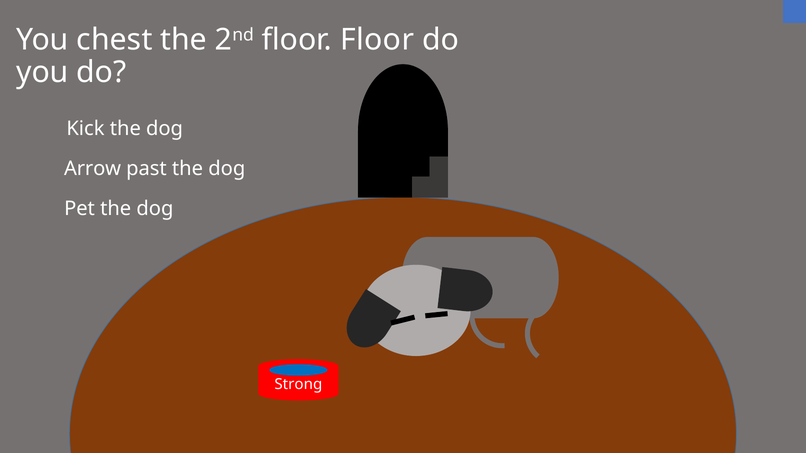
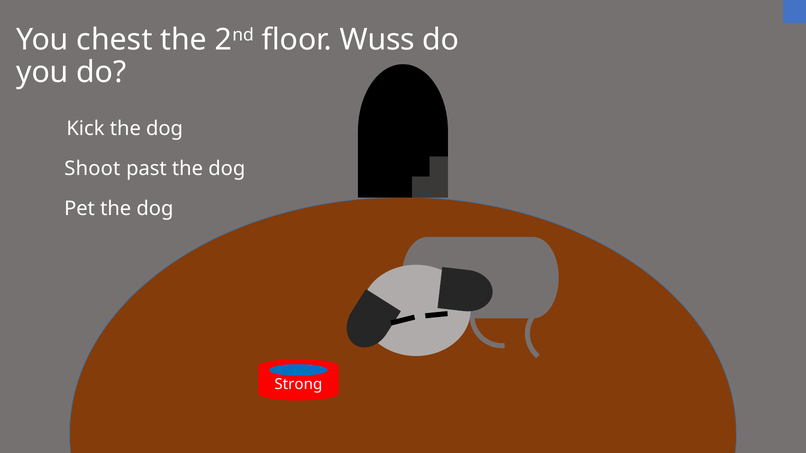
floor Floor: Floor -> Wuss
Arrow: Arrow -> Shoot
